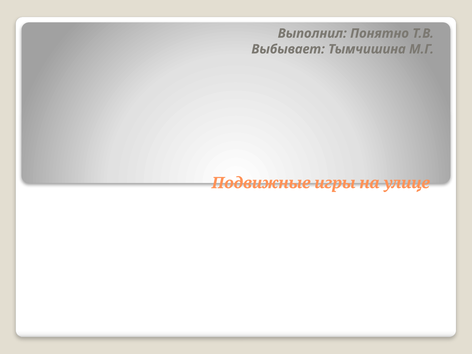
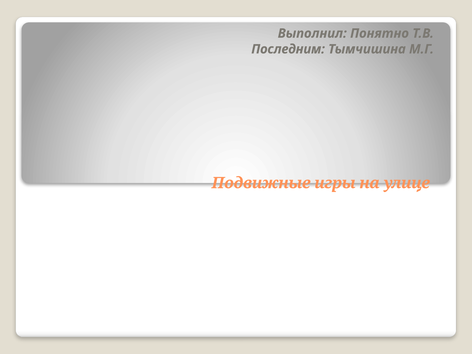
Выбывает: Выбывает -> Последним
